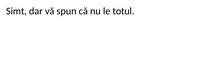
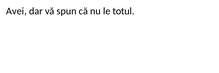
Simt: Simt -> Avei
